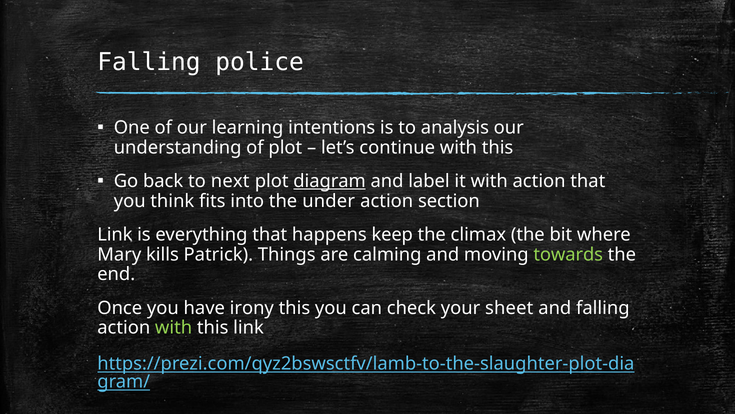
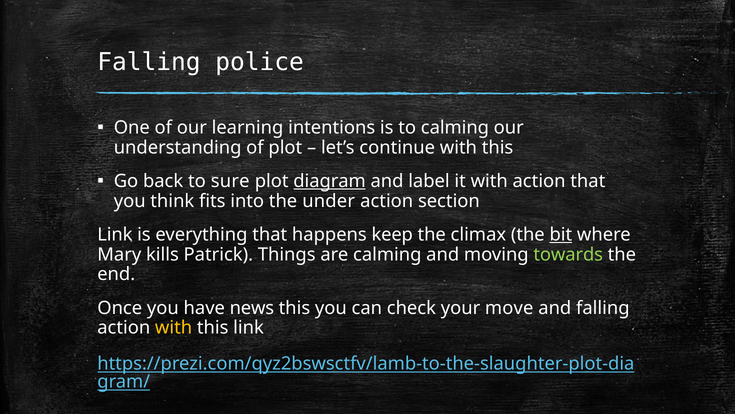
to analysis: analysis -> calming
next: next -> sure
bit underline: none -> present
irony: irony -> news
sheet: sheet -> move
with at (174, 328) colour: light green -> yellow
